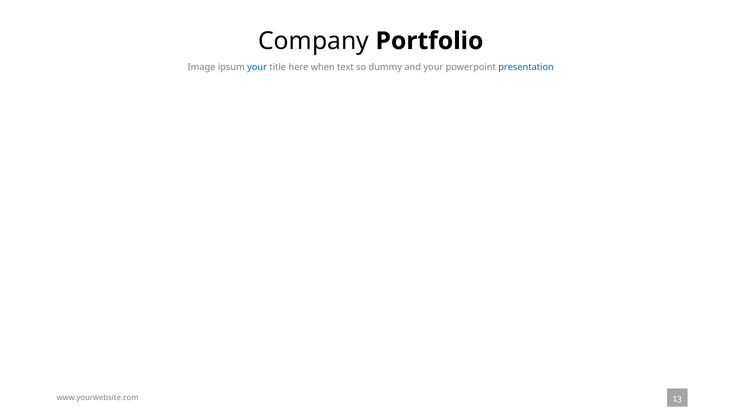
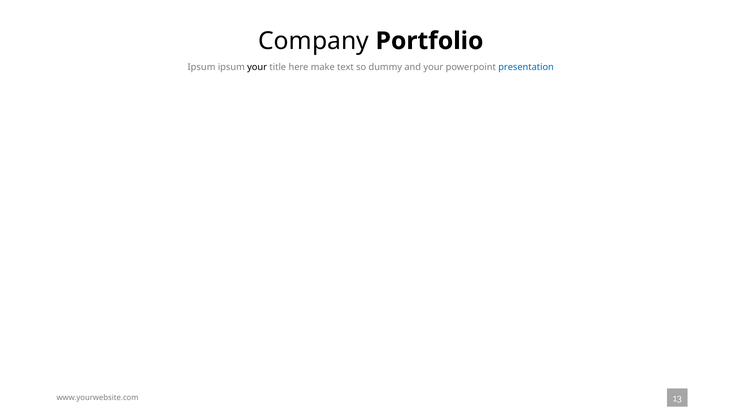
Image at (201, 67): Image -> Ipsum
your at (257, 67) colour: blue -> black
when: when -> make
